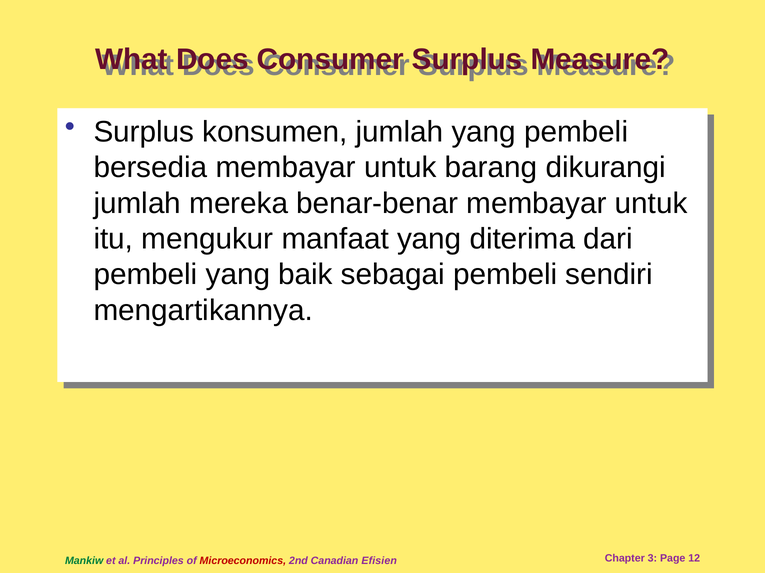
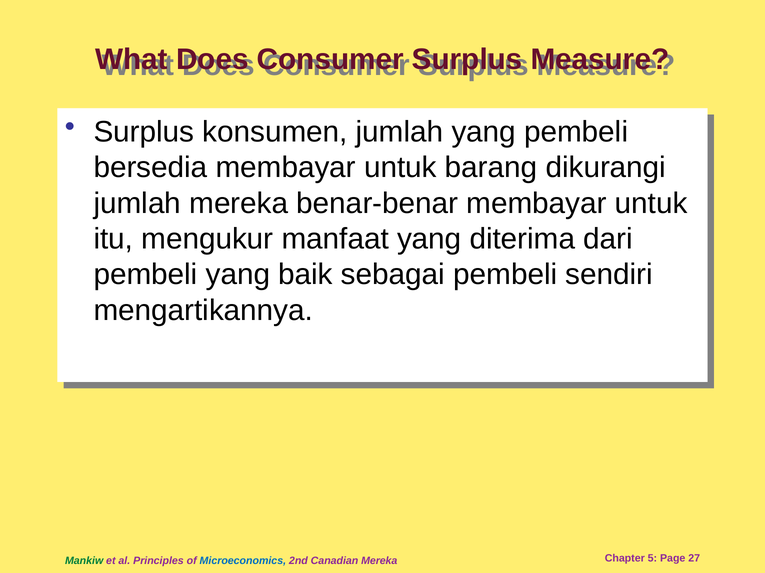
Microeconomics colour: red -> blue
Canadian Efisien: Efisien -> Mereka
3: 3 -> 5
12: 12 -> 27
